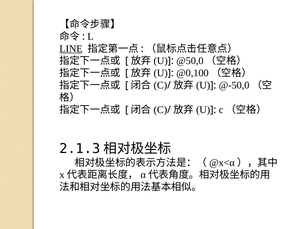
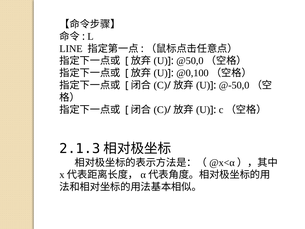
LINE underline: present -> none
